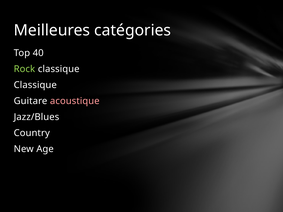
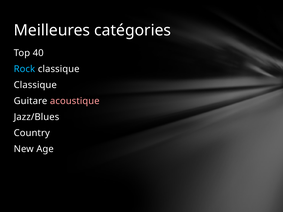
Rock colour: light green -> light blue
